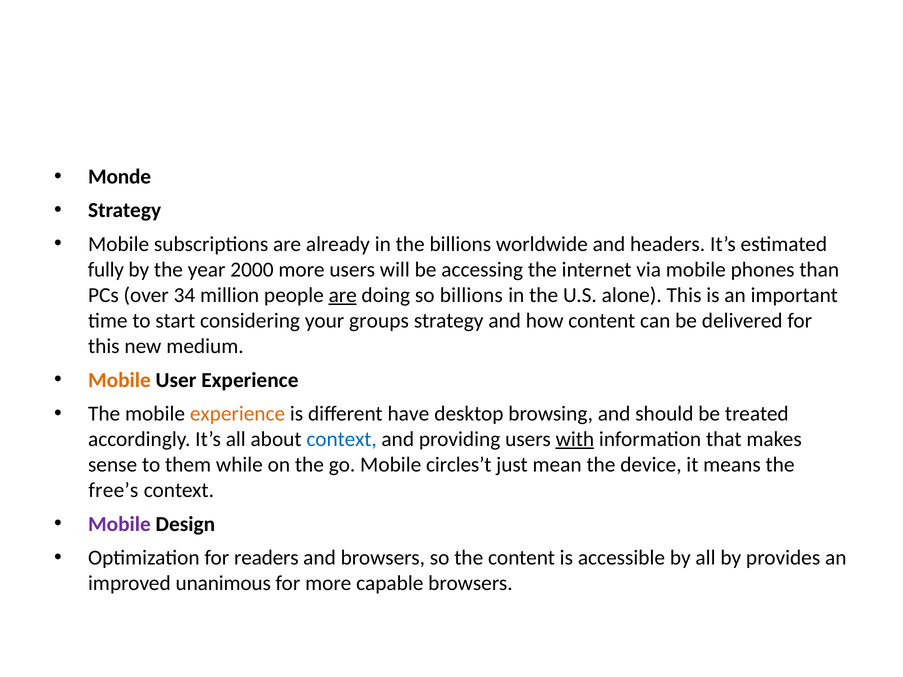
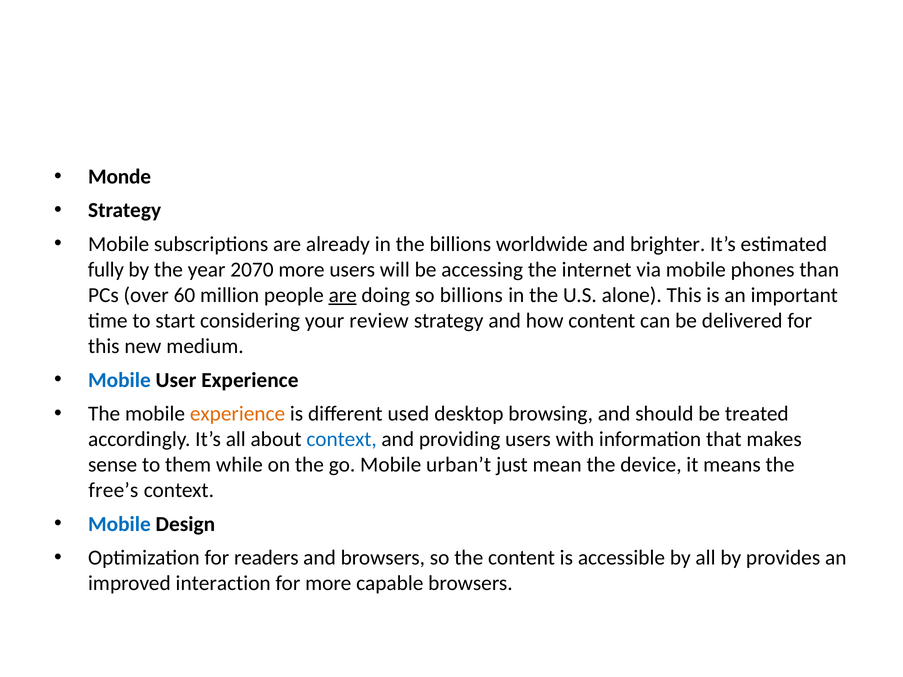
headers: headers -> brighter
2000: 2000 -> 2070
34: 34 -> 60
groups: groups -> review
Mobile at (119, 380) colour: orange -> blue
have: have -> used
with underline: present -> none
circles’t: circles’t -> urban’t
Mobile at (119, 524) colour: purple -> blue
unanimous: unanimous -> interaction
